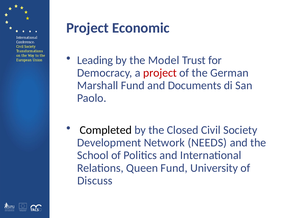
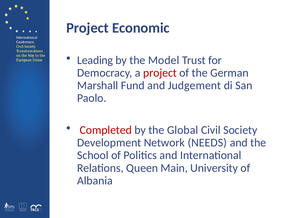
Documents: Documents -> Judgement
Completed colour: black -> red
Closed: Closed -> Global
Queen Fund: Fund -> Main
Discuss: Discuss -> Albania
